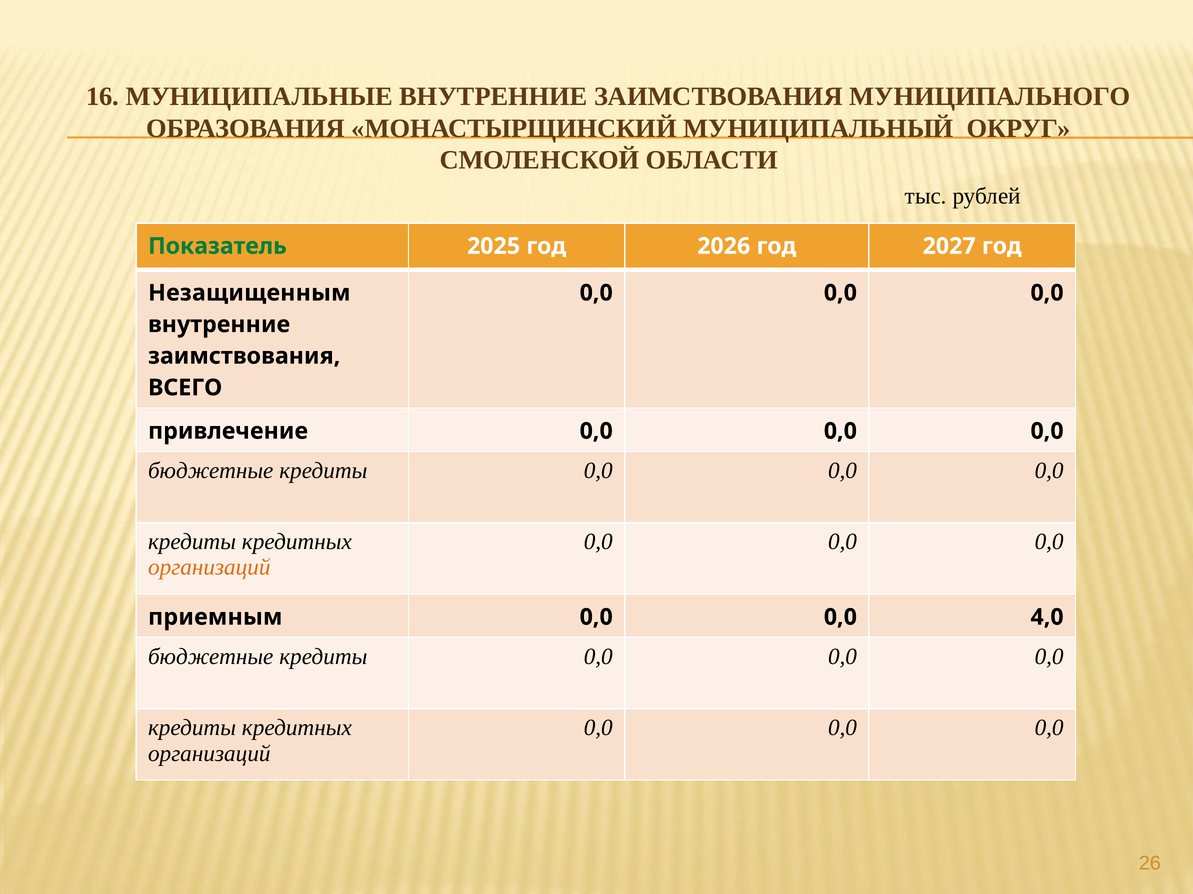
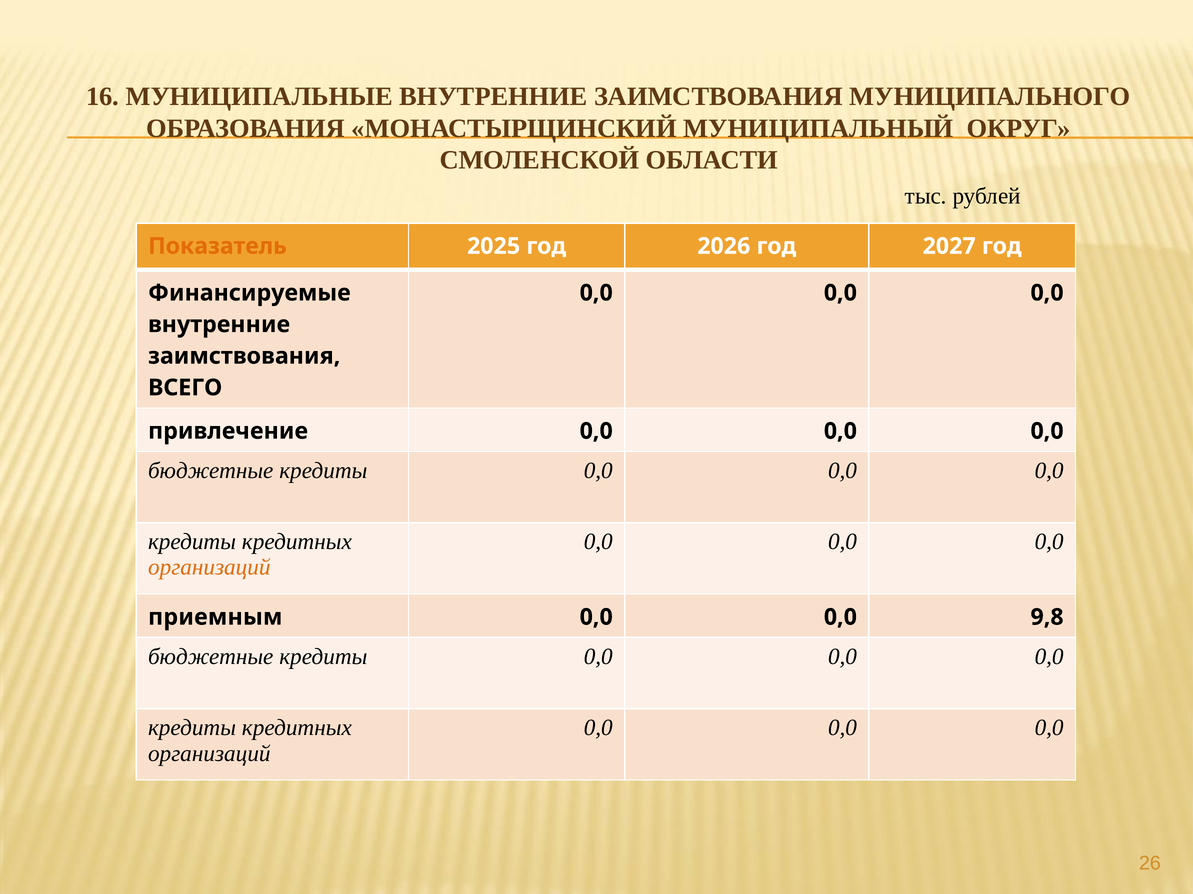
Показатель colour: green -> orange
Незащищенным: Незащищенным -> Финансируемые
4,0: 4,0 -> 9,8
